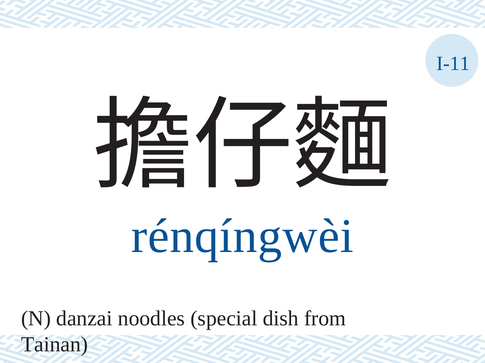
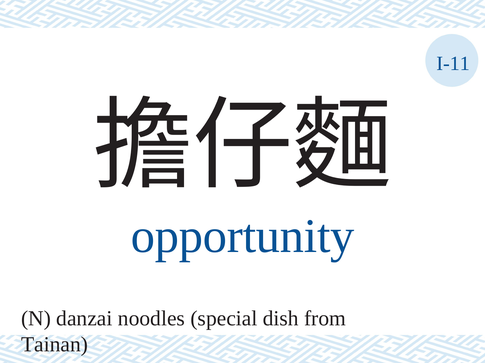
rénqíngwèi: rénqíngwèi -> opportunity
